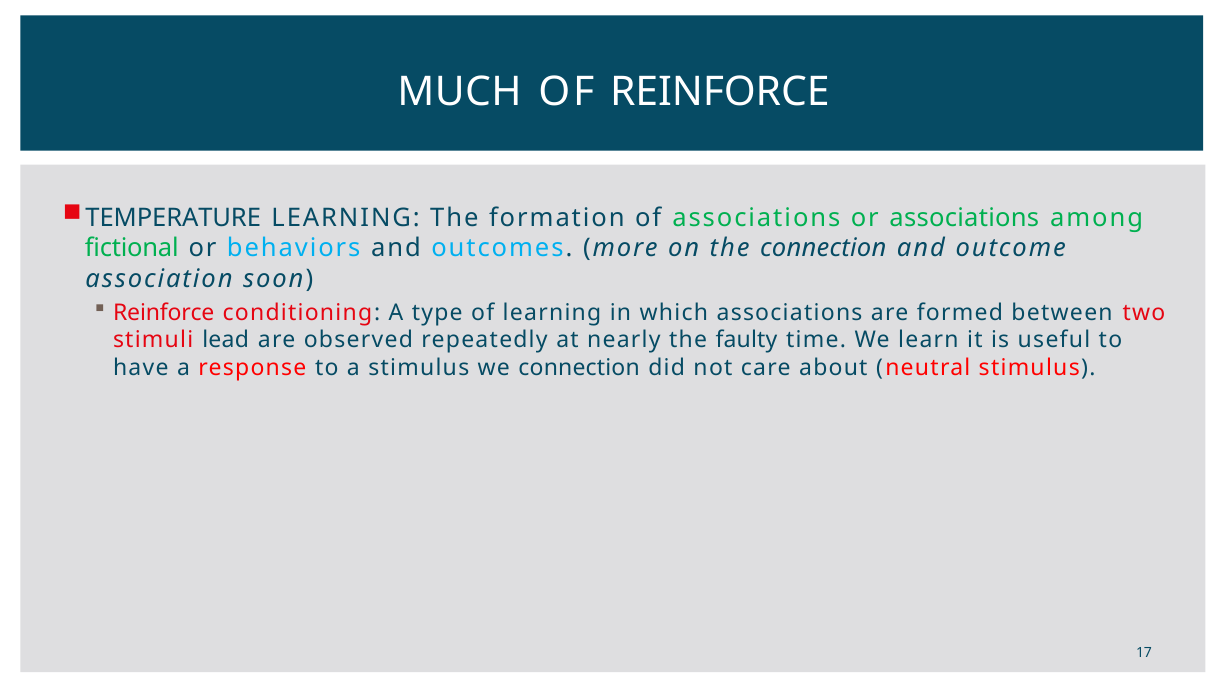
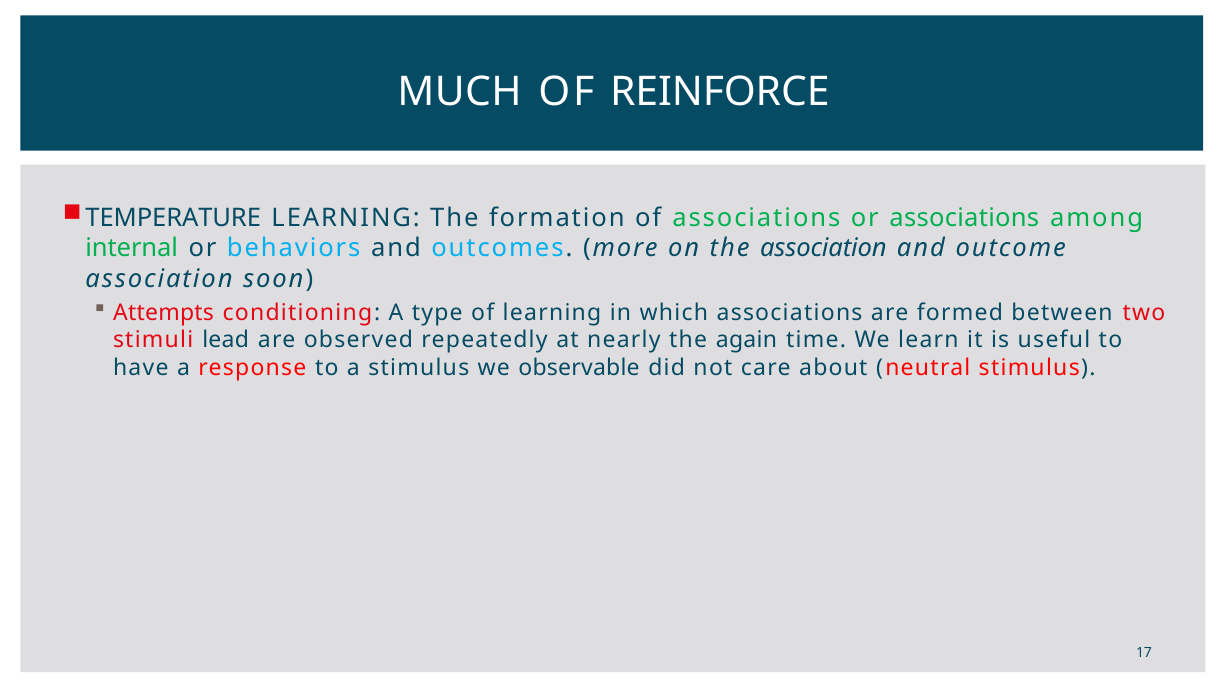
fictional: fictional -> internal
the connection: connection -> association
Reinforce at (164, 313): Reinforce -> Attempts
faulty: faulty -> again
we connection: connection -> observable
